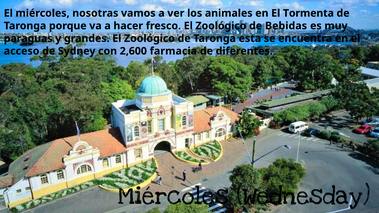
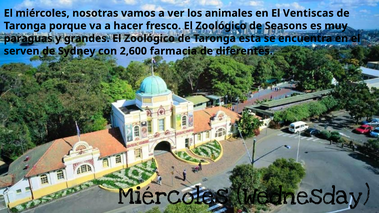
Tormenta: Tormenta -> Ventiscas
Bebidas: Bebidas -> Seasons
acceso: acceso -> serven
